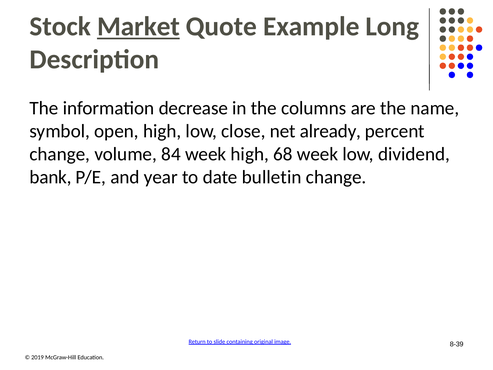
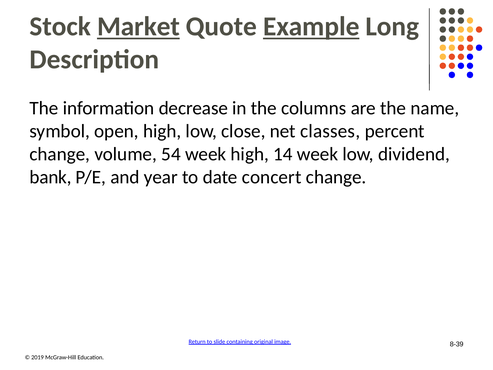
Example underline: none -> present
already: already -> classes
84: 84 -> 54
68: 68 -> 14
bulletin: bulletin -> concert
